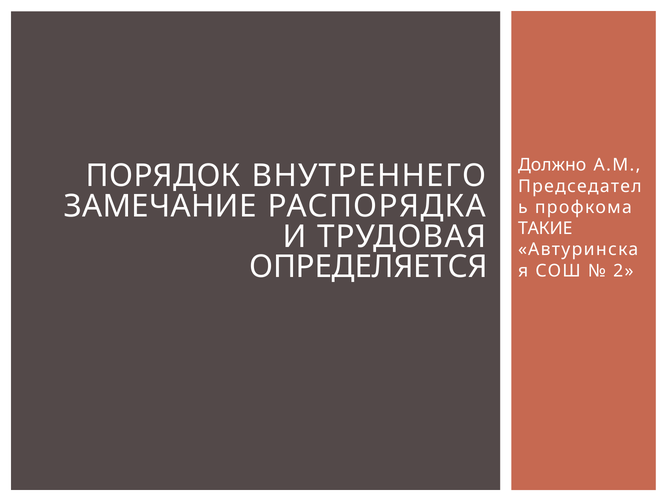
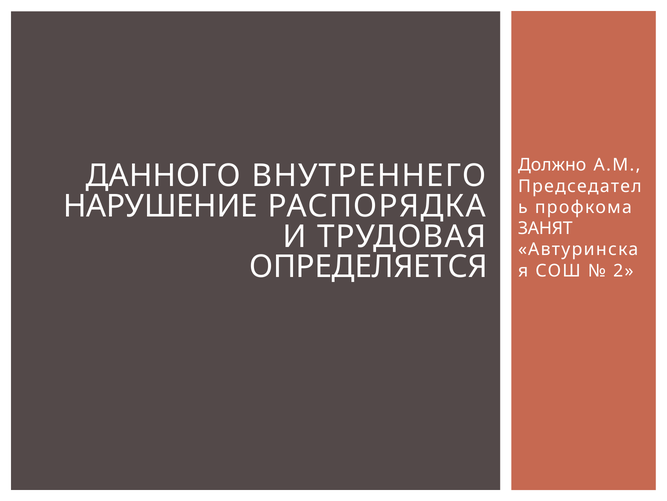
ПОРЯДОК: ПОРЯДОК -> ДАННОГО
ЗАМЕЧАНИЕ: ЗАМЕЧАНИЕ -> НАРУШЕНИЕ
ТАКИЕ: ТАКИЕ -> ЗАНЯТ
